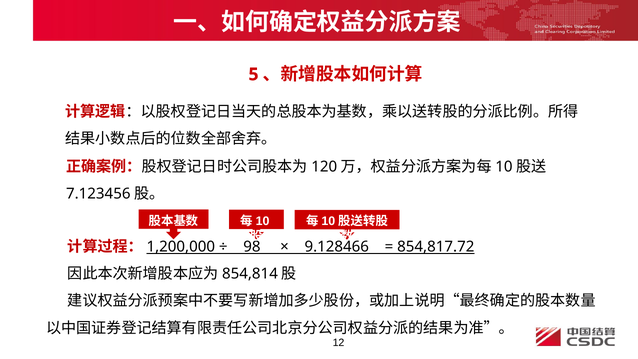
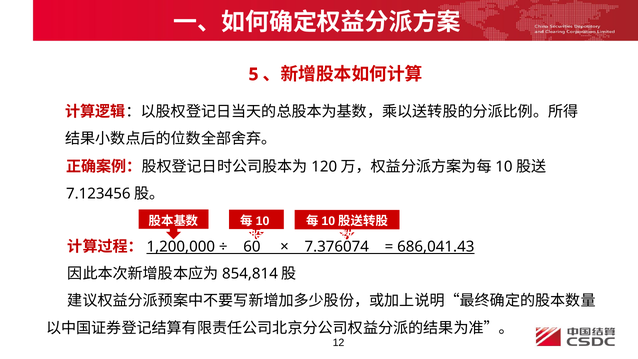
98: 98 -> 60
9.128466: 9.128466 -> 7.376074
854,817.72: 854,817.72 -> 686,041.43
